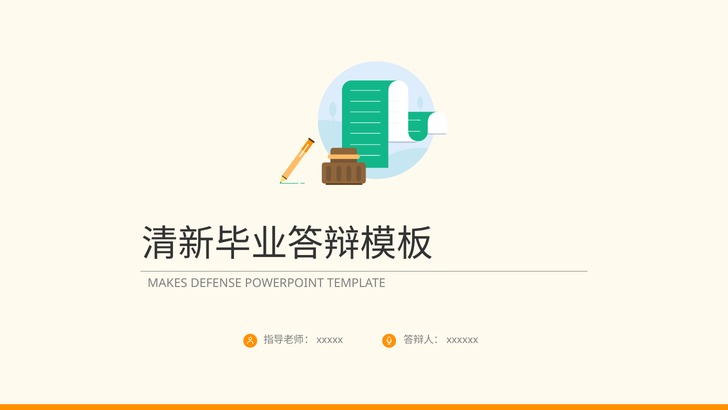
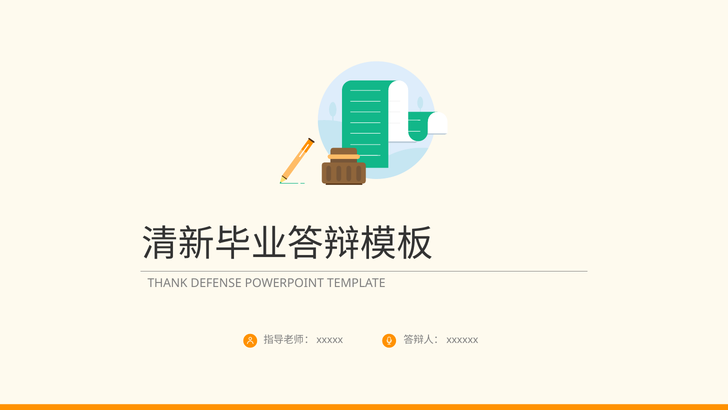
MAKES: MAKES -> THANK
